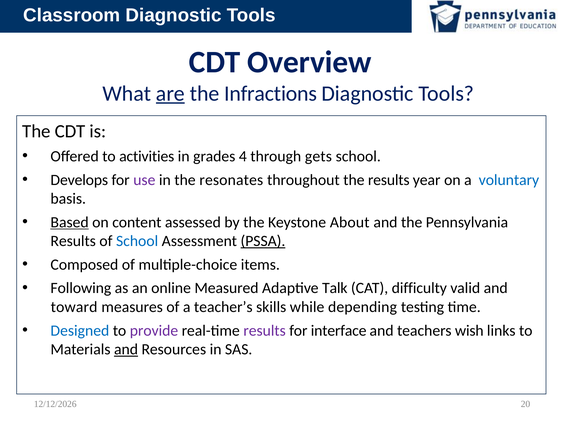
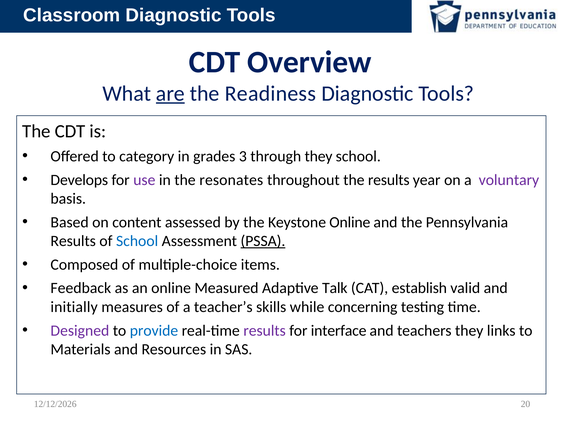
Infractions: Infractions -> Readiness
activities: activities -> category
4: 4 -> 3
through gets: gets -> they
voluntary colour: blue -> purple
Based underline: present -> none
Keystone About: About -> Online
Following: Following -> Feedback
difficulty: difficulty -> establish
toward: toward -> initially
depending: depending -> concerning
Designed colour: blue -> purple
provide colour: purple -> blue
teachers wish: wish -> they
and at (126, 349) underline: present -> none
